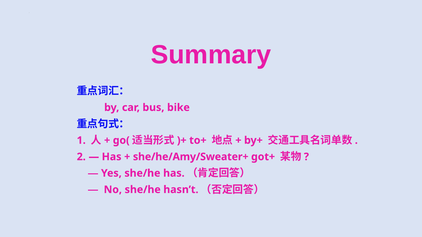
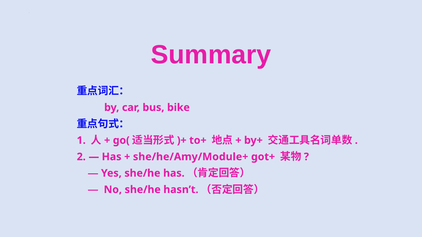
she/he/Amy/Sweater+: she/he/Amy/Sweater+ -> she/he/Amy/Module+
